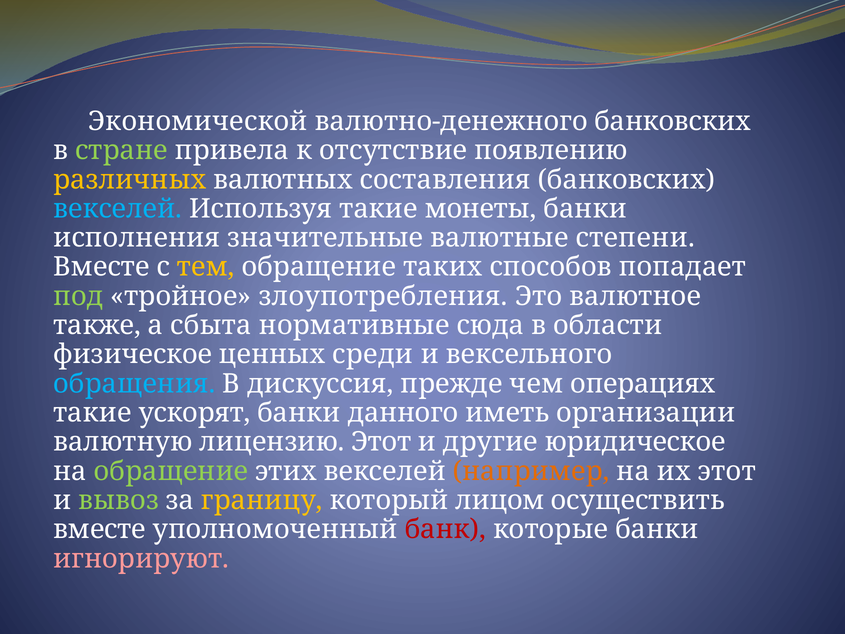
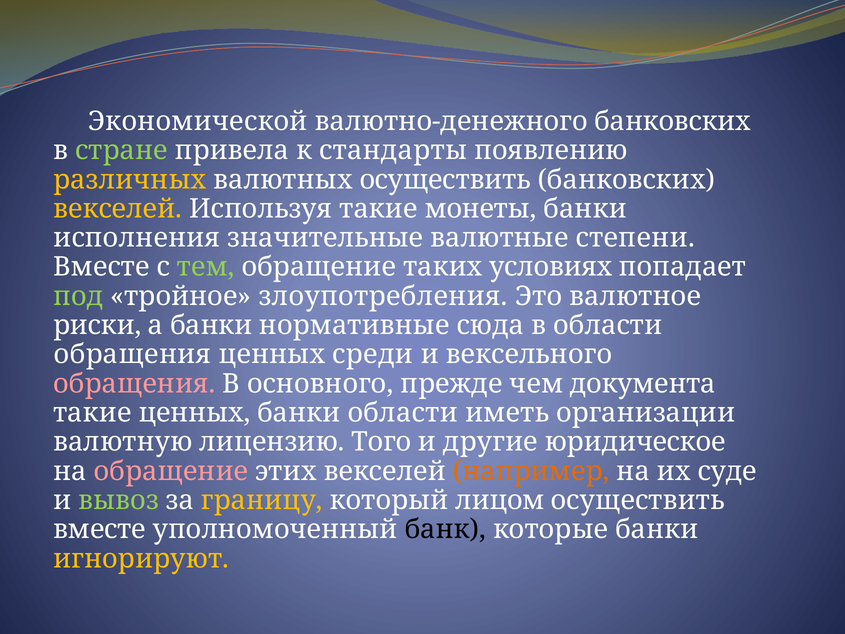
отсутствие: отсутствие -> стандарты
валютных составления: составления -> осуществить
векселей at (118, 209) colour: light blue -> yellow
тем colour: yellow -> light green
способов: способов -> условиях
также: также -> риски
а сбыта: сбыта -> банки
физическое at (133, 354): физическое -> обращения
обращения at (134, 384) colour: light blue -> pink
дискуссия: дискуссия -> основного
операциях: операциях -> документа
такие ускорят: ускорят -> ценных
банки данного: данного -> области
лицензию Этот: Этот -> Того
обращение at (171, 471) colour: light green -> pink
их этот: этот -> суде
банк colour: red -> black
игнорируют colour: pink -> yellow
